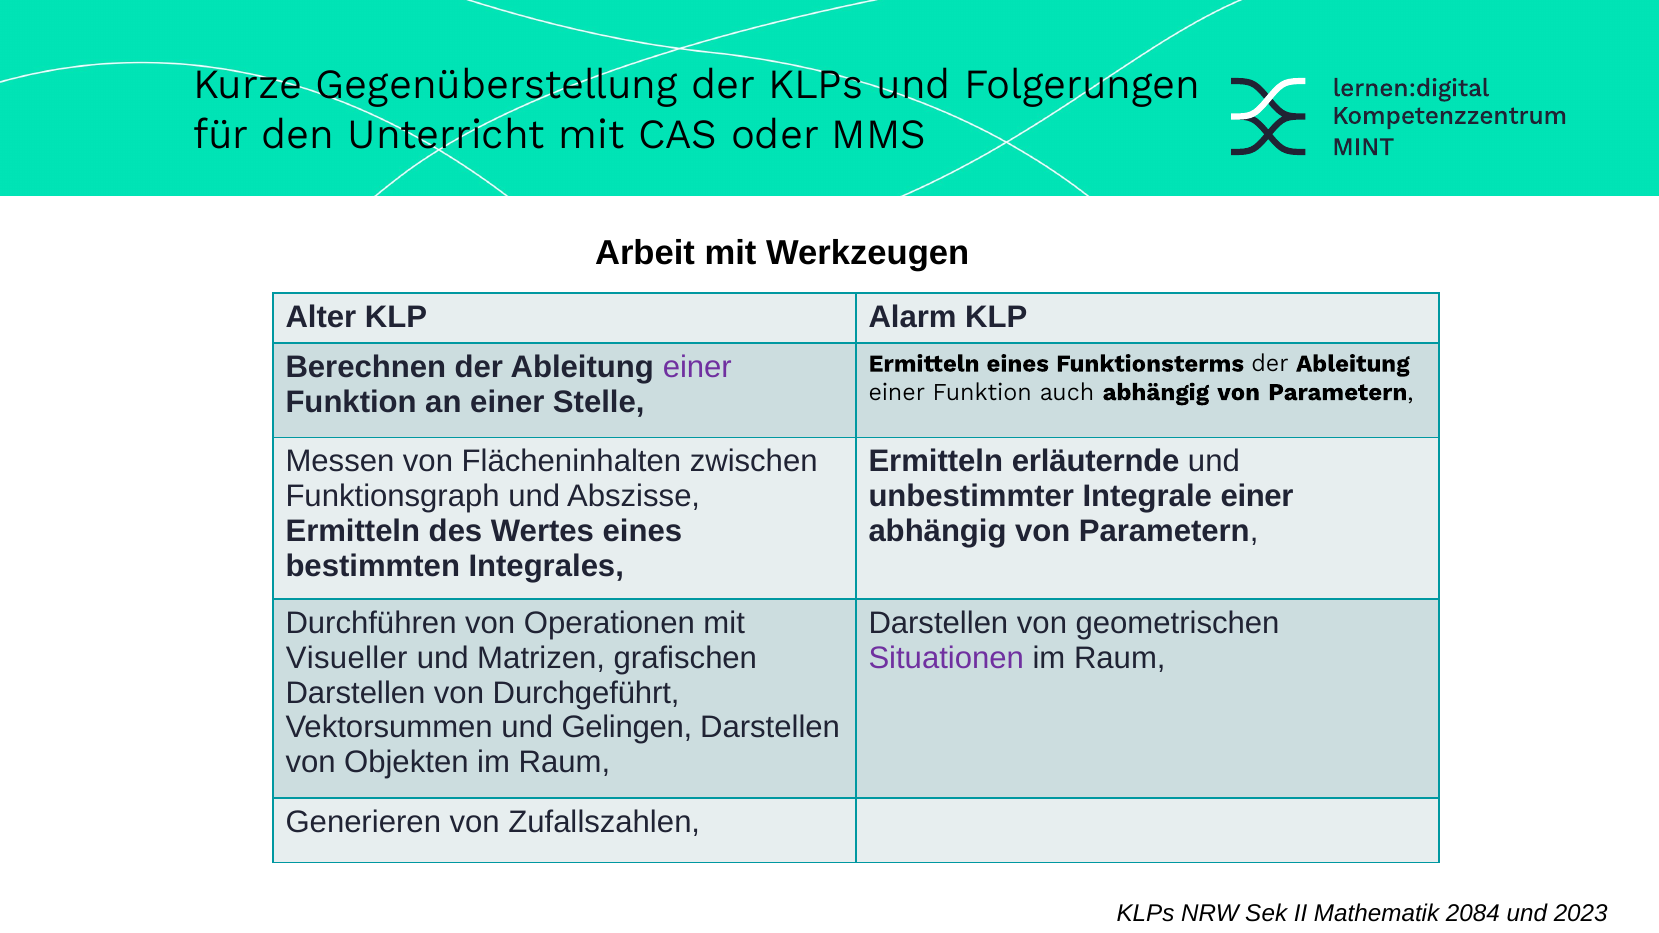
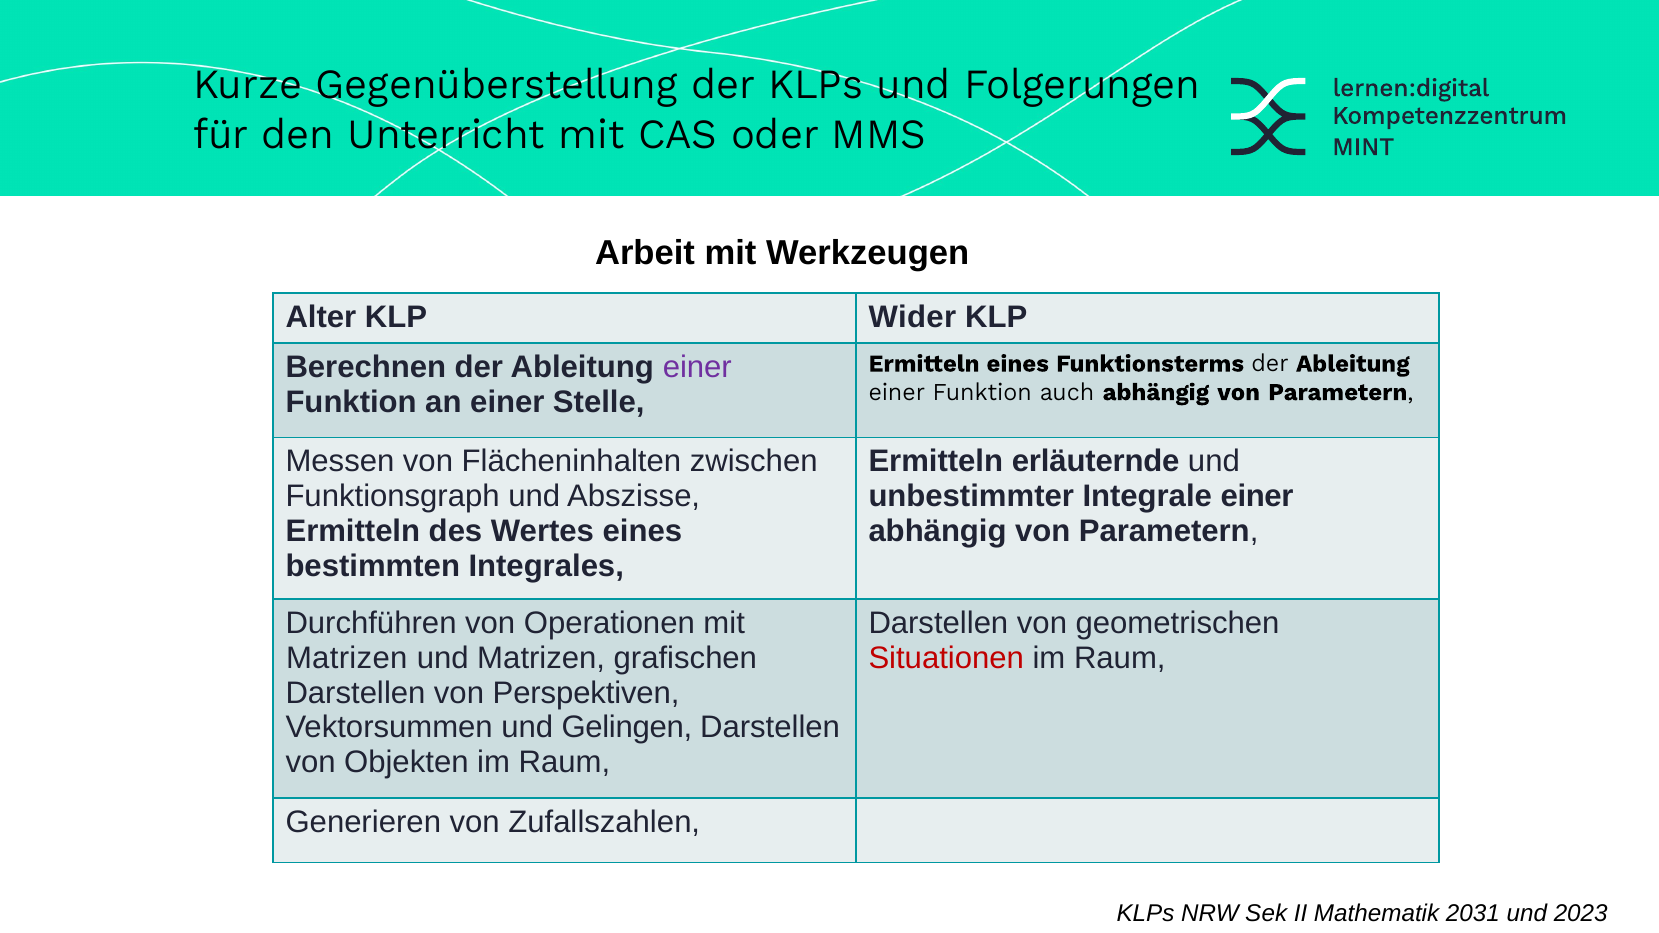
Alarm: Alarm -> Wider
Visueller at (347, 658): Visueller -> Matrizen
Situationen colour: purple -> red
Durchgeführt: Durchgeführt -> Perspektiven
2084: 2084 -> 2031
